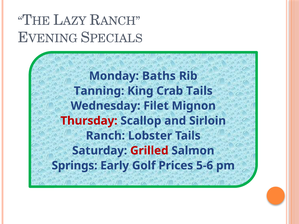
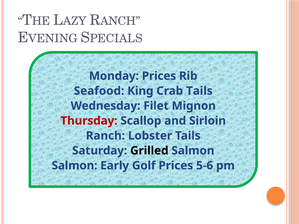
Monday Baths: Baths -> Prices
Tanning: Tanning -> Seafood
Grilled colour: red -> black
Springs at (75, 166): Springs -> Salmon
